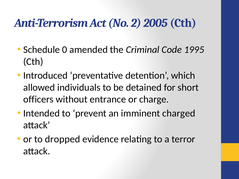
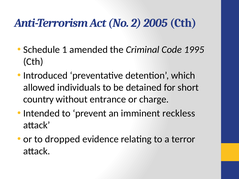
0: 0 -> 1
officers: officers -> country
charged: charged -> reckless
